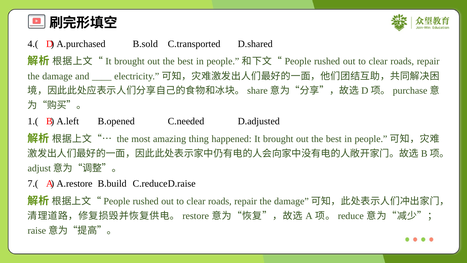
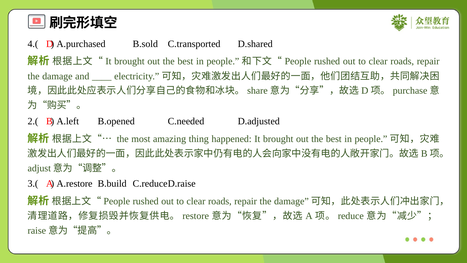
1.(: 1.( -> 2.(
7.(: 7.( -> 3.(
